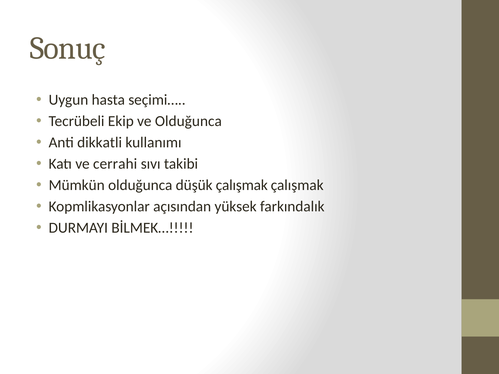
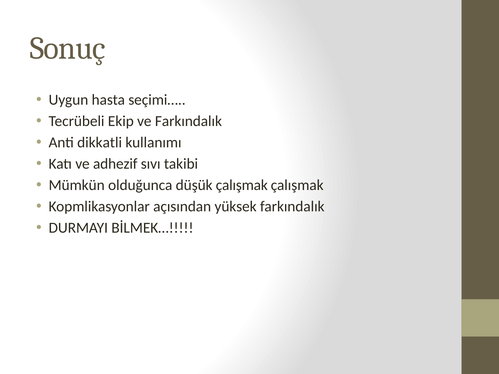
ve Olduğunca: Olduğunca -> Farkındalık
cerrahi: cerrahi -> adhezif
